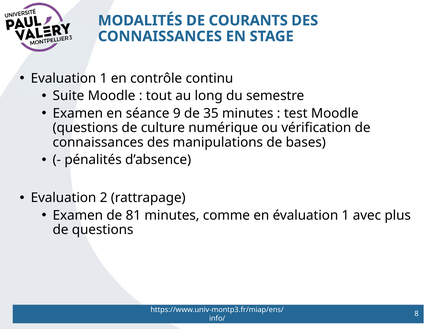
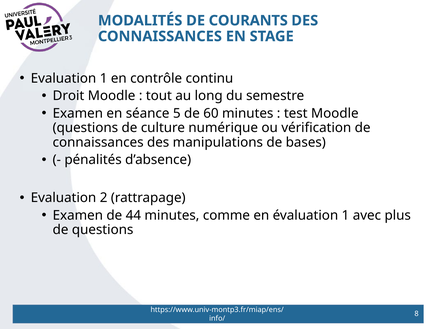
Suite: Suite -> Droit
9: 9 -> 5
35: 35 -> 60
81: 81 -> 44
